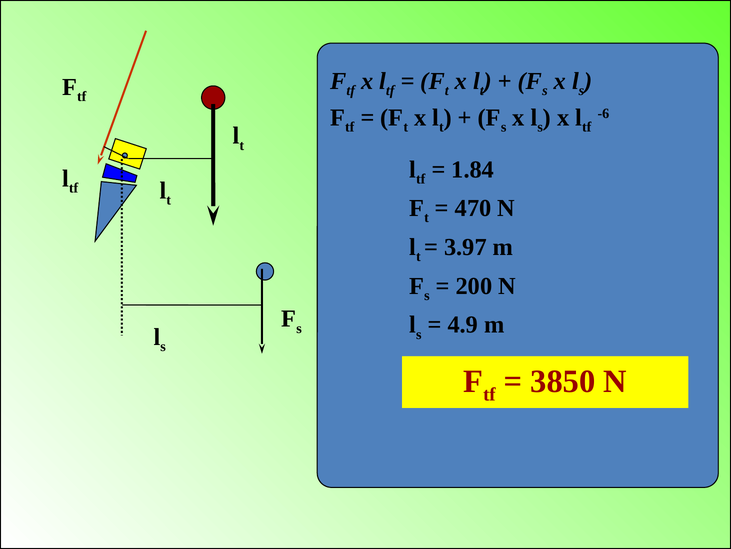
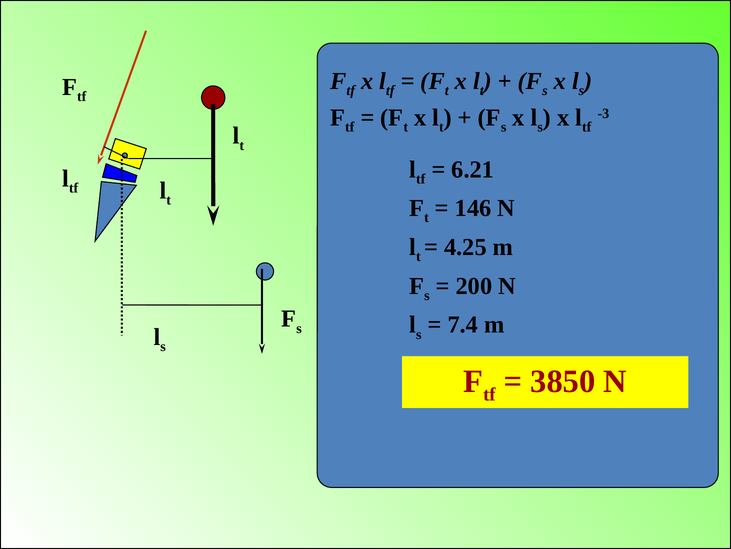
-6: -6 -> -3
1.84: 1.84 -> 6.21
470: 470 -> 146
3.97: 3.97 -> 4.25
4.9: 4.9 -> 7.4
